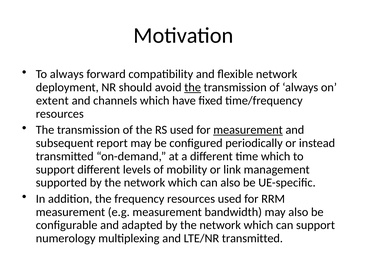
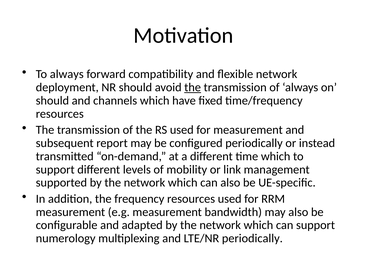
extent at (52, 101): extent -> should
measurement at (248, 130) underline: present -> none
LTE/NR transmitted: transmitted -> periodically
